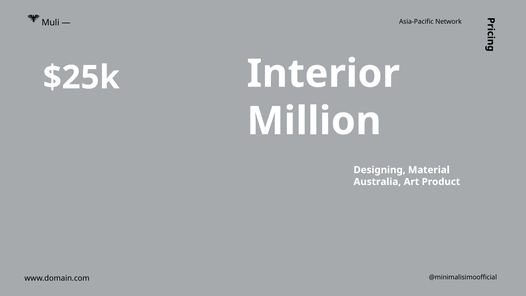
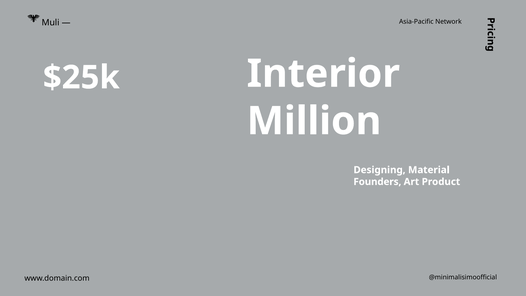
Australia: Australia -> Founders
